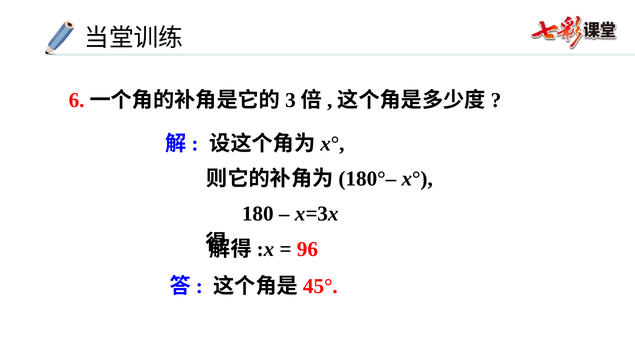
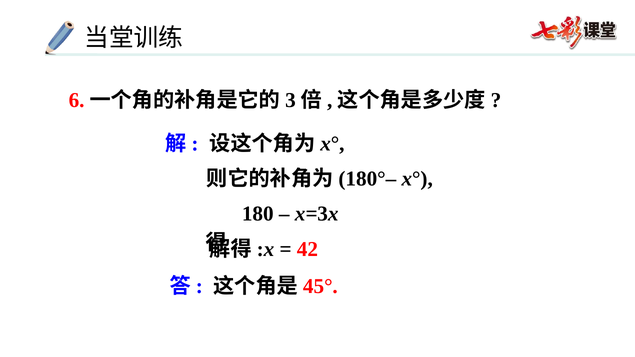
96: 96 -> 42
